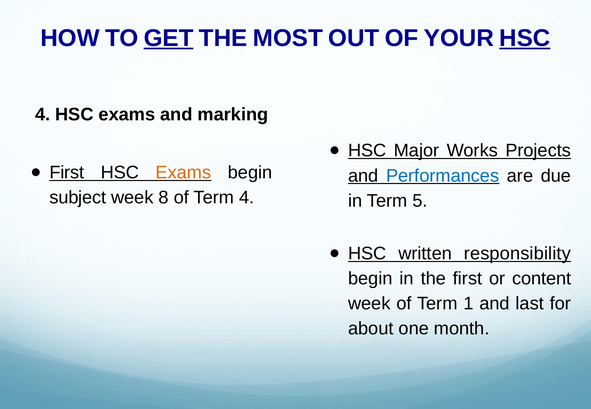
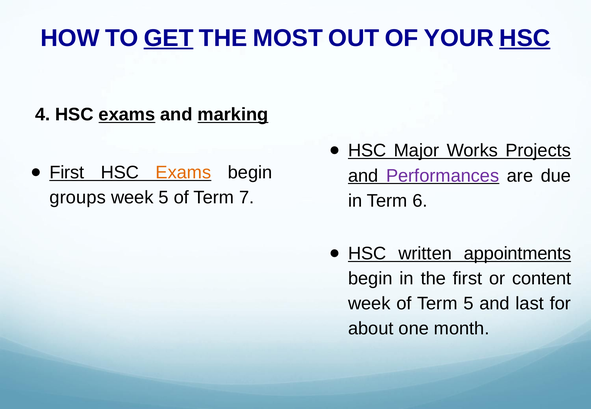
exams at (127, 115) underline: none -> present
marking underline: none -> present
Performances colour: blue -> purple
subject: subject -> groups
week 8: 8 -> 5
Term 4: 4 -> 7
5: 5 -> 6
responsibility: responsibility -> appointments
Term 1: 1 -> 5
